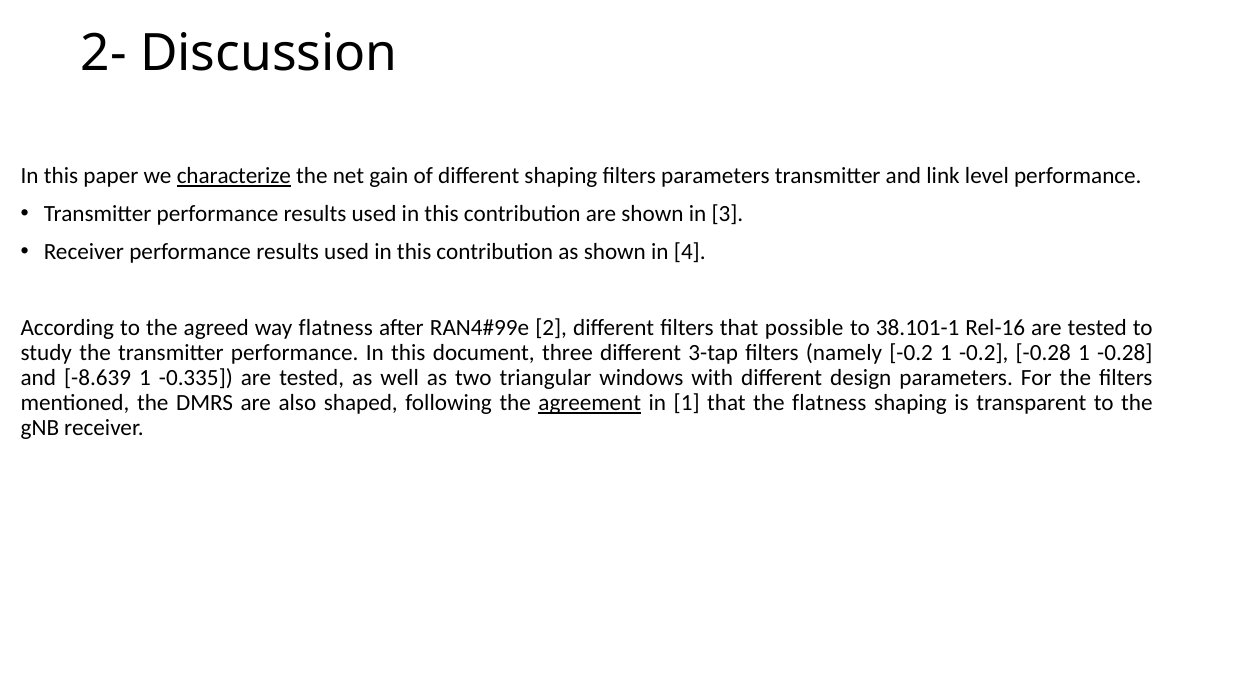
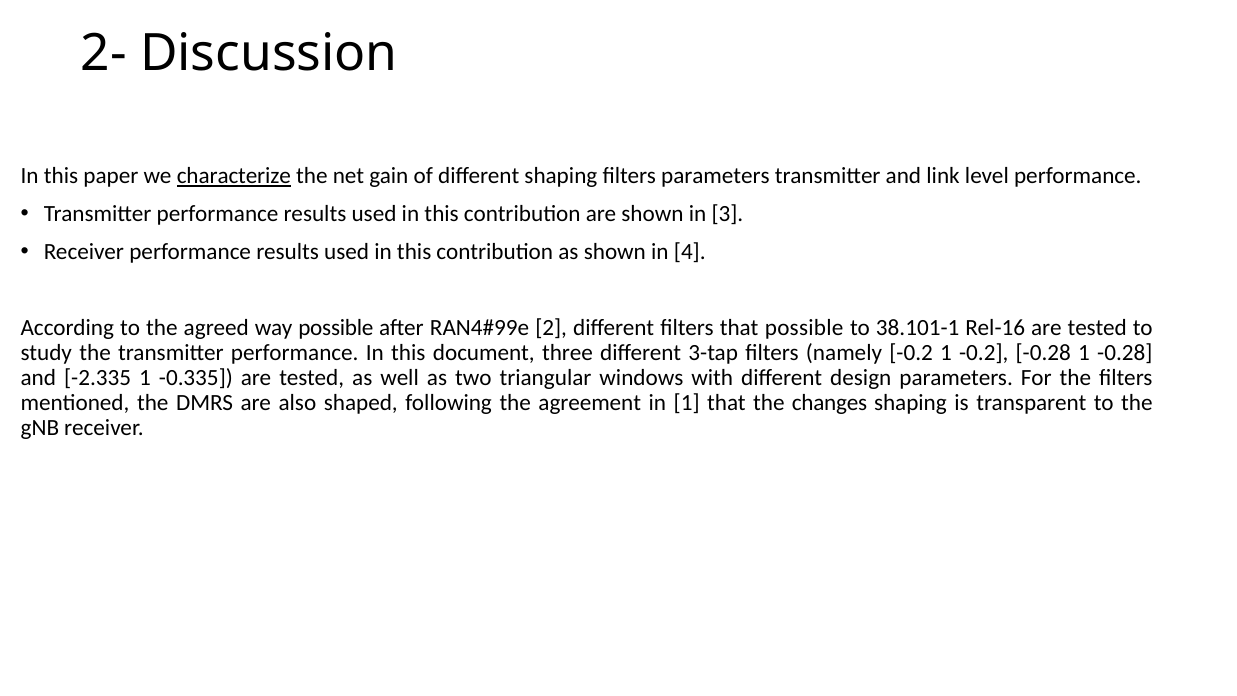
way flatness: flatness -> possible
-8.639: -8.639 -> -2.335
agreement underline: present -> none
the flatness: flatness -> changes
